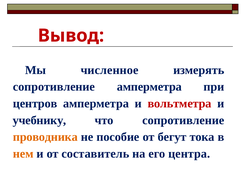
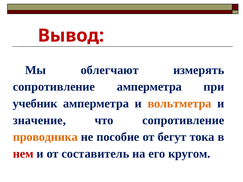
численное: численное -> облегчают
центров: центров -> учебник
вольтметра colour: red -> orange
учебнику: учебнику -> значение
нем colour: orange -> red
центра: центра -> кругом
